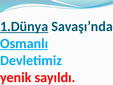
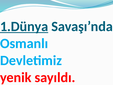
Osmanlı underline: present -> none
